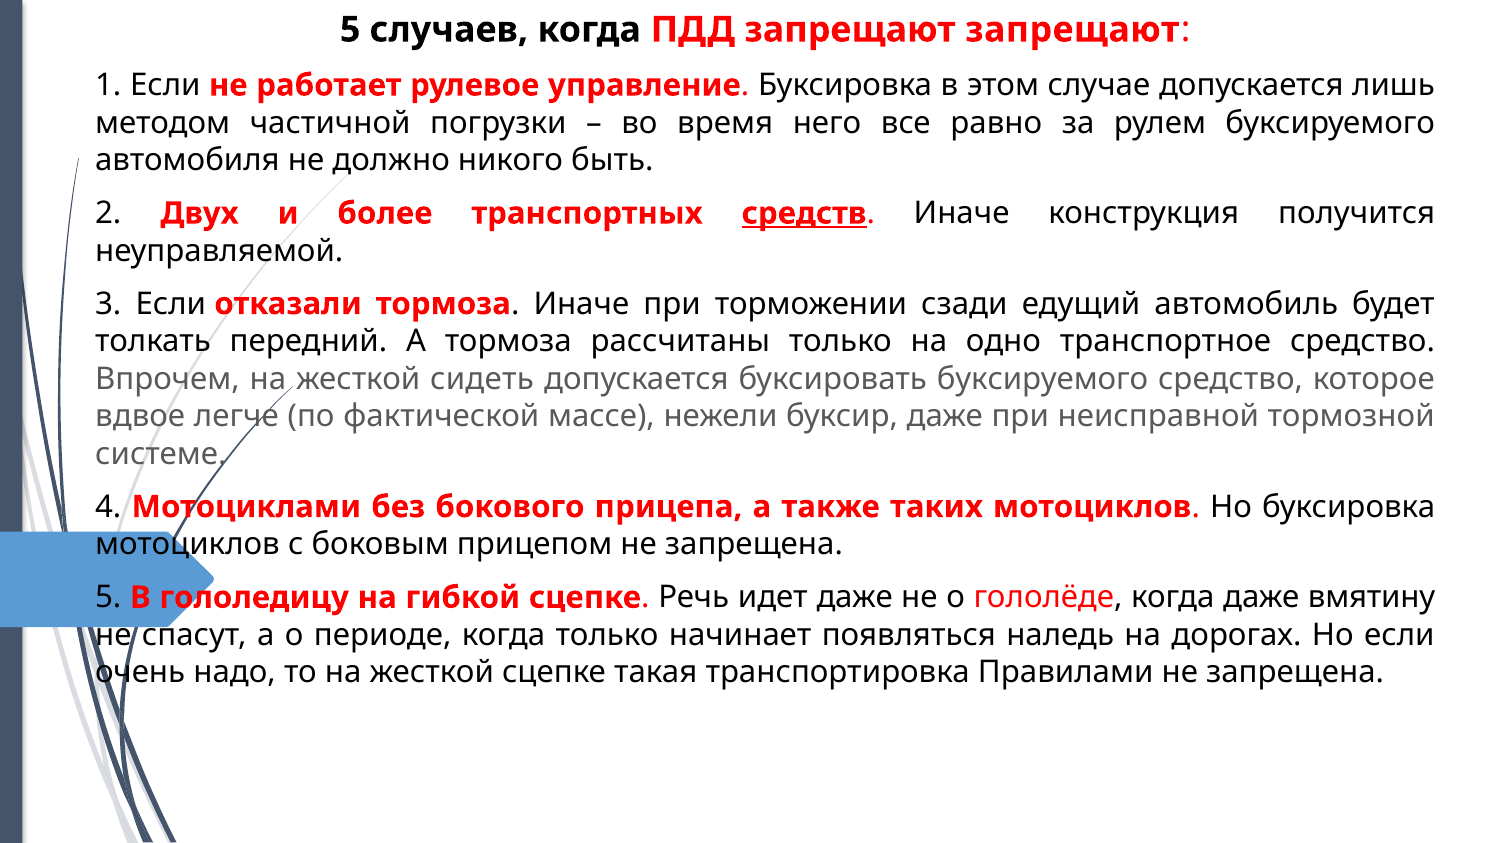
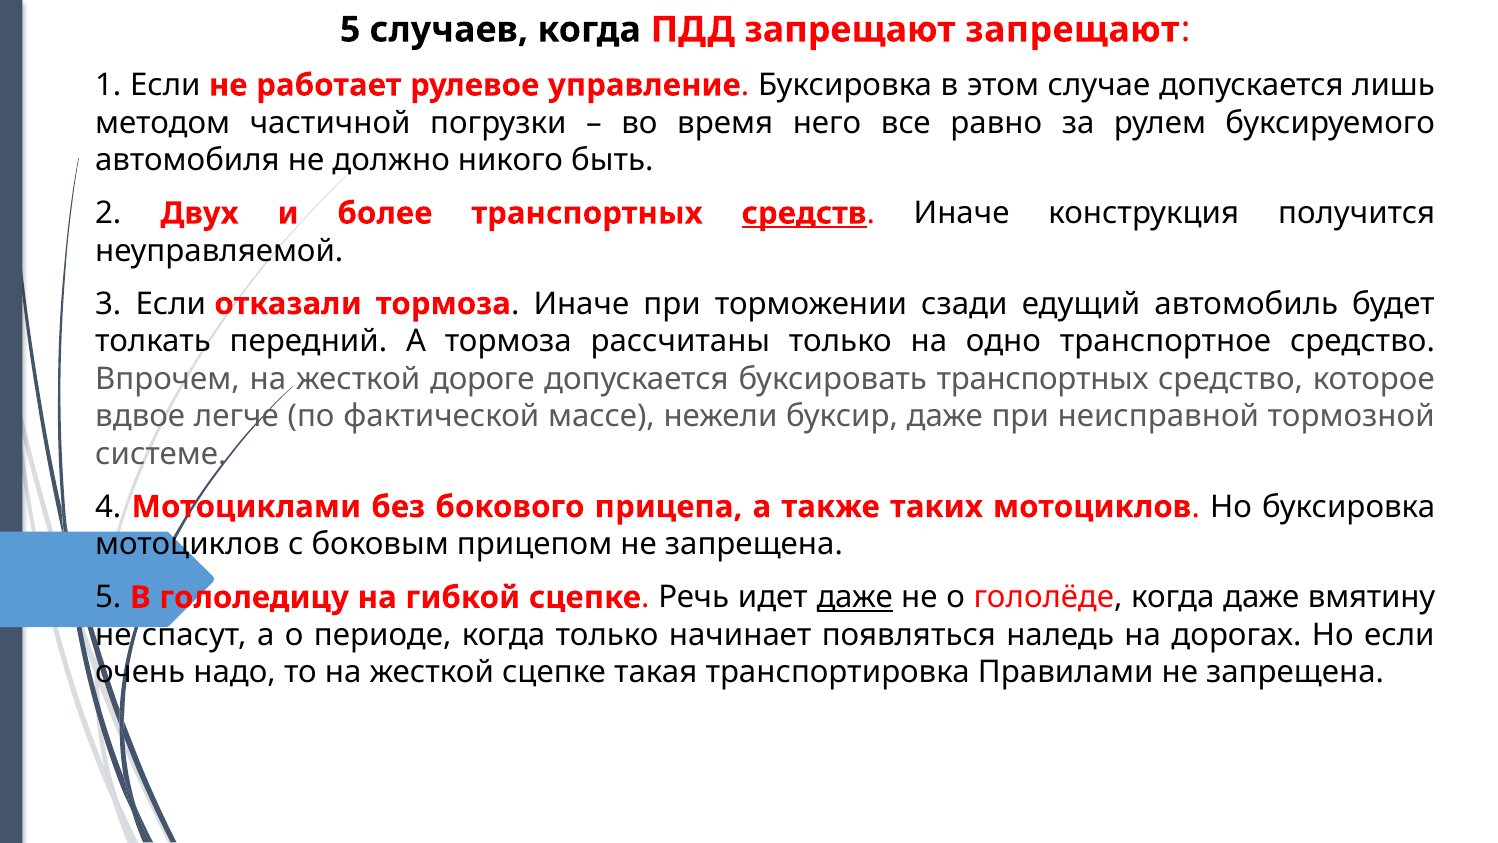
сидеть: сидеть -> дороге
буксировать буксируемого: буксируемого -> транспортных
даже at (855, 597) underline: none -> present
